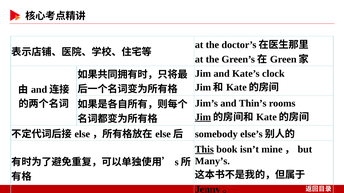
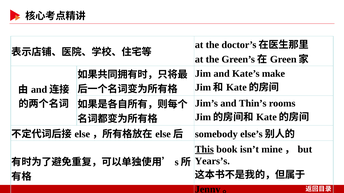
clock: clock -> make
Jim at (203, 117) underline: present -> none
Many’s: Many’s -> Years’s
